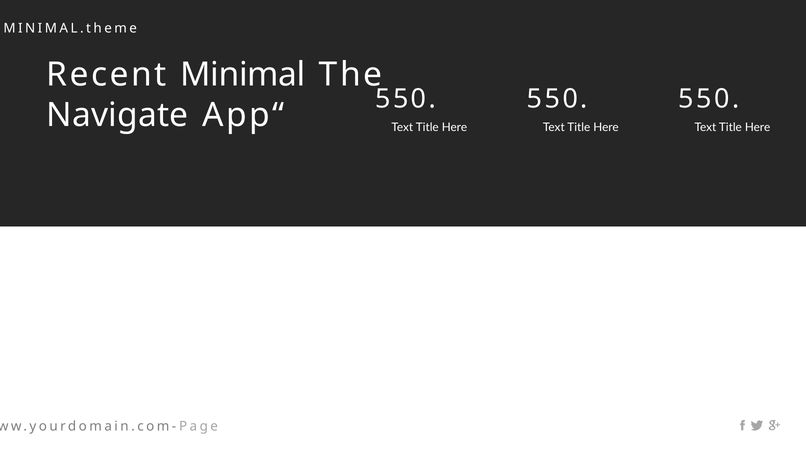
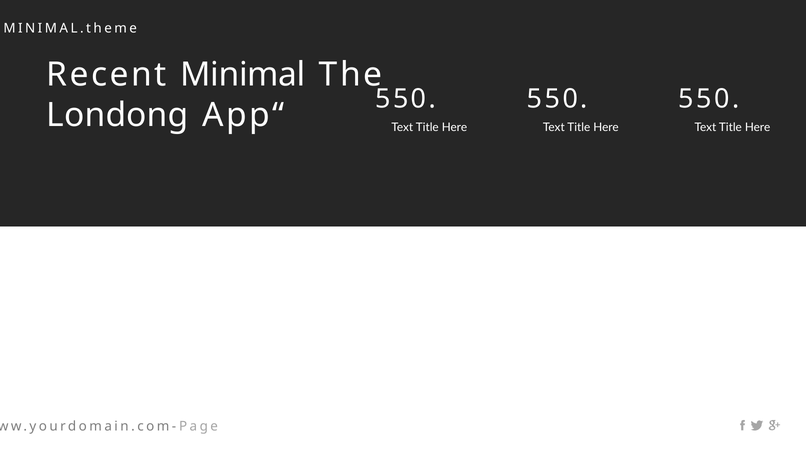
Navigate: Navigate -> Londong
